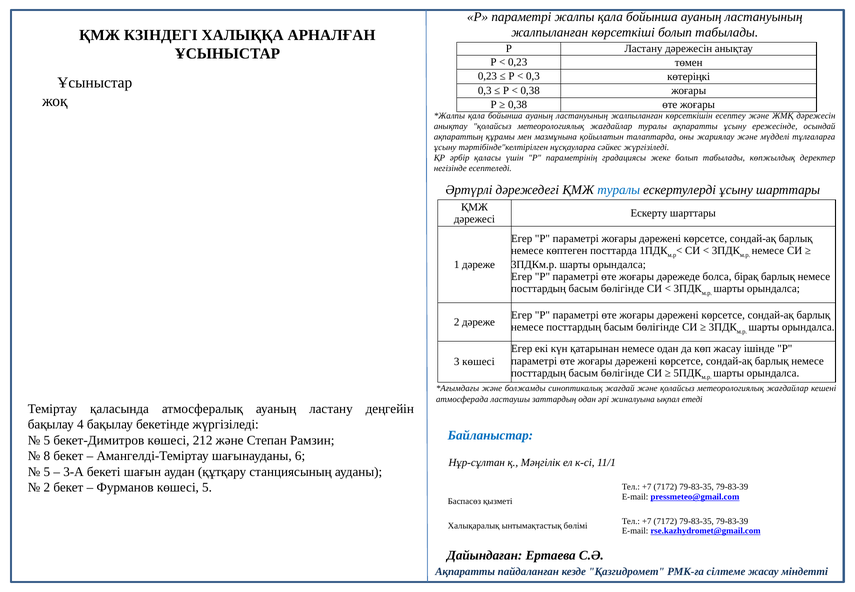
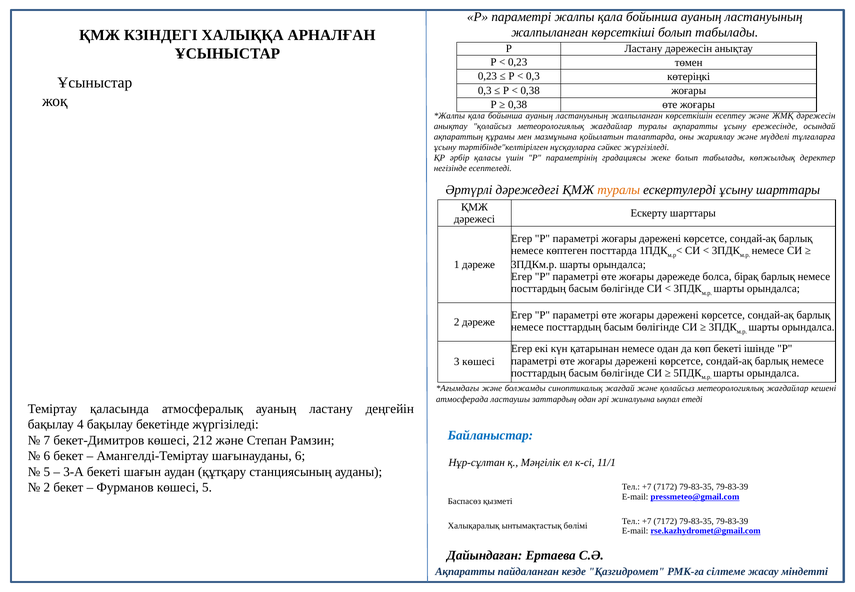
туралы at (619, 190) colour: blue -> orange
көп жасау: жасау -> бекеті
5 at (47, 440): 5 -> 7
8 at (47, 456): 8 -> 6
